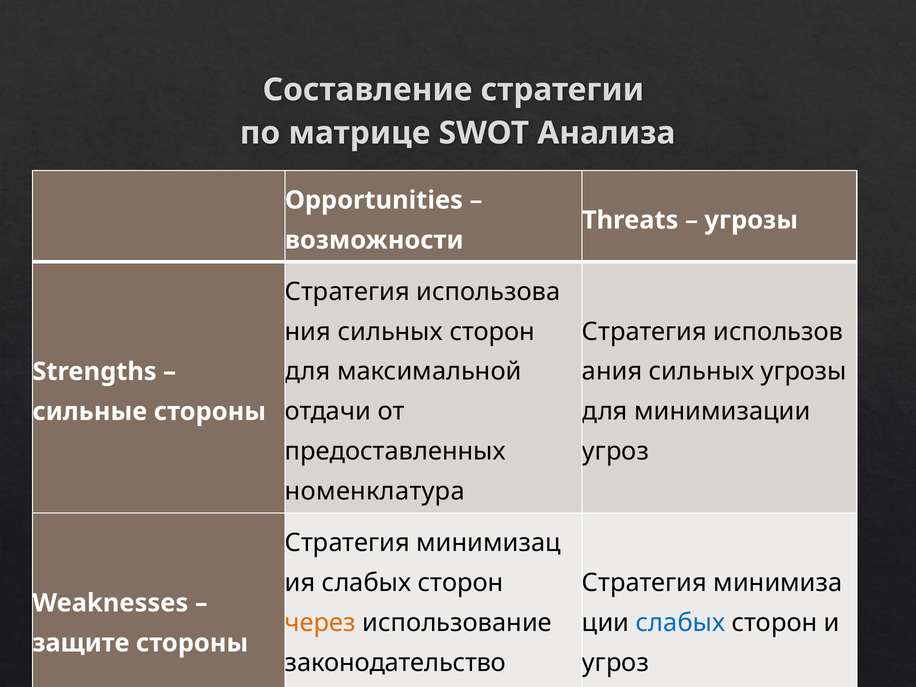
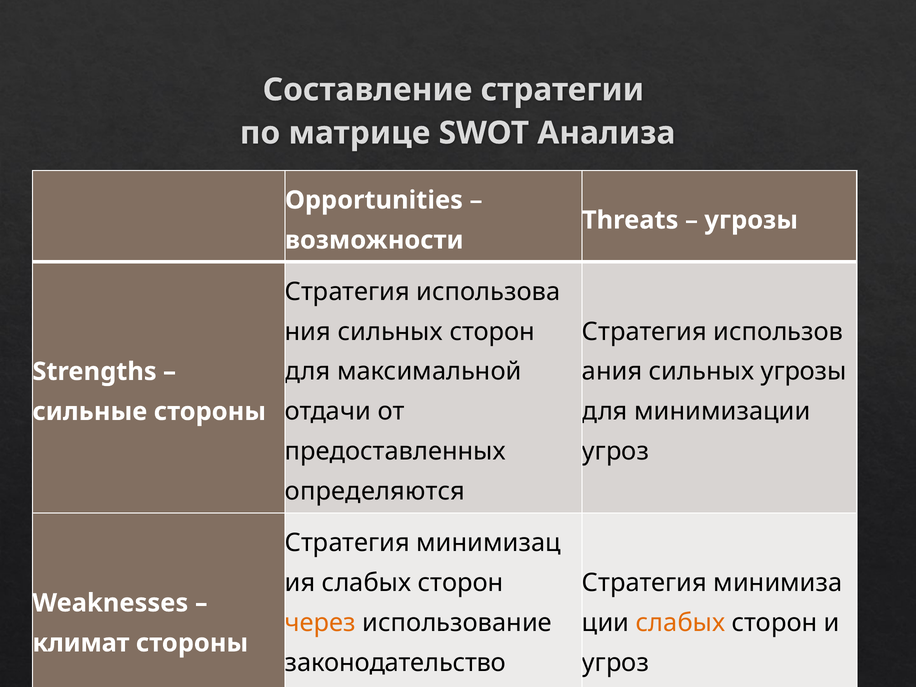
номенклатура: номенклатура -> определяются
слабых at (680, 623) colour: blue -> orange
защите: защите -> климат
